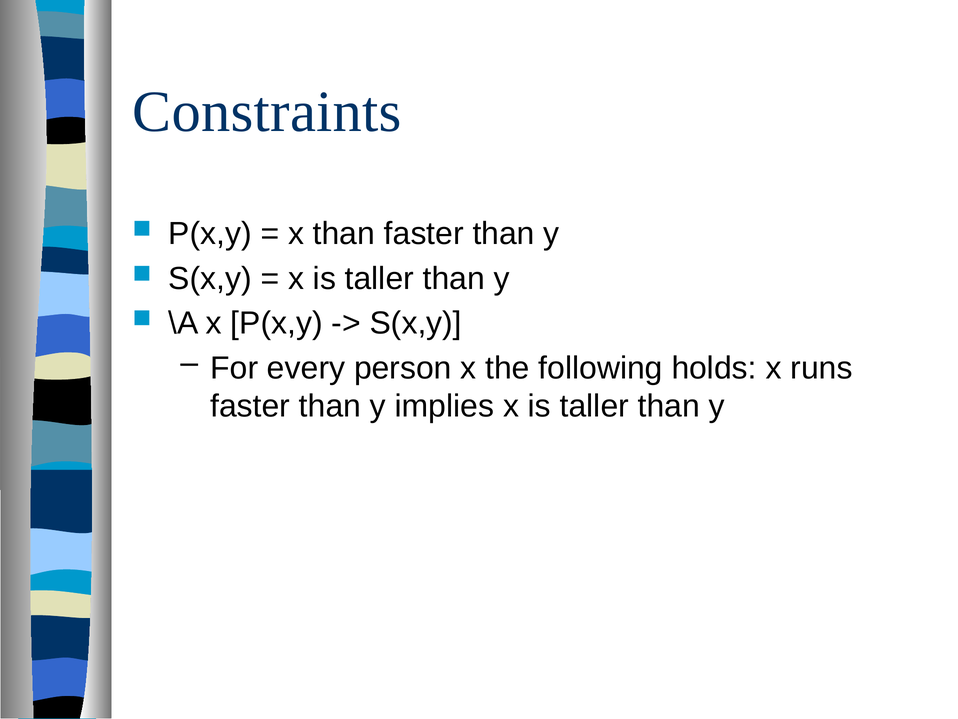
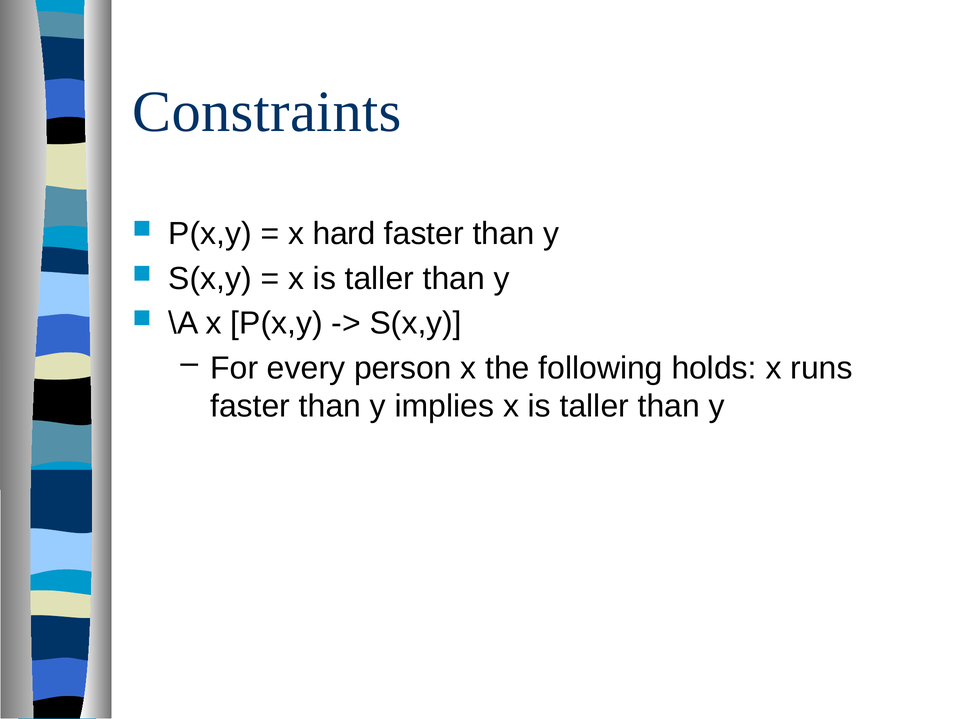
x than: than -> hard
